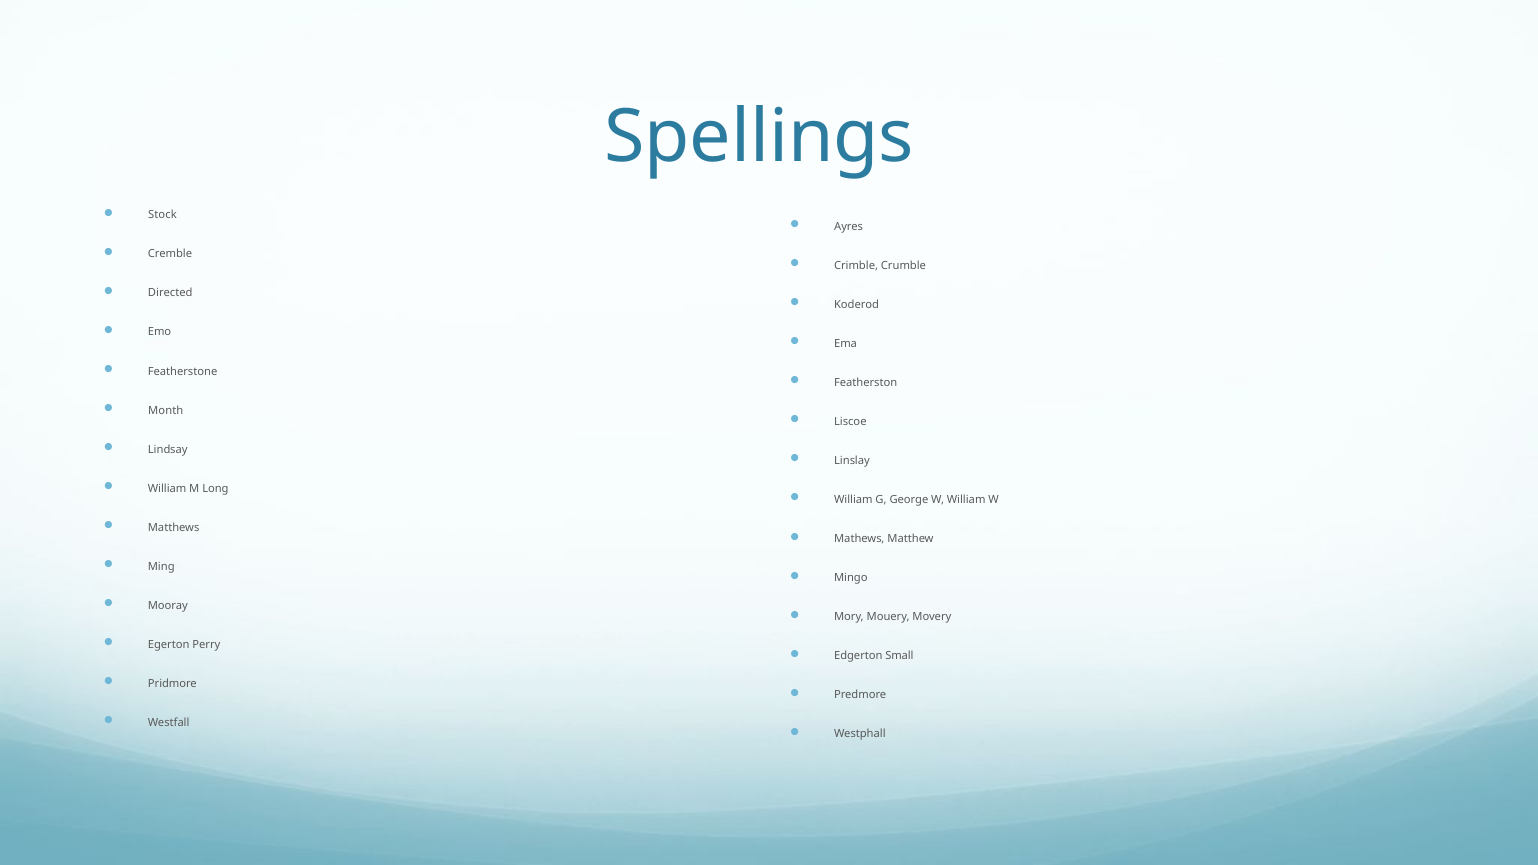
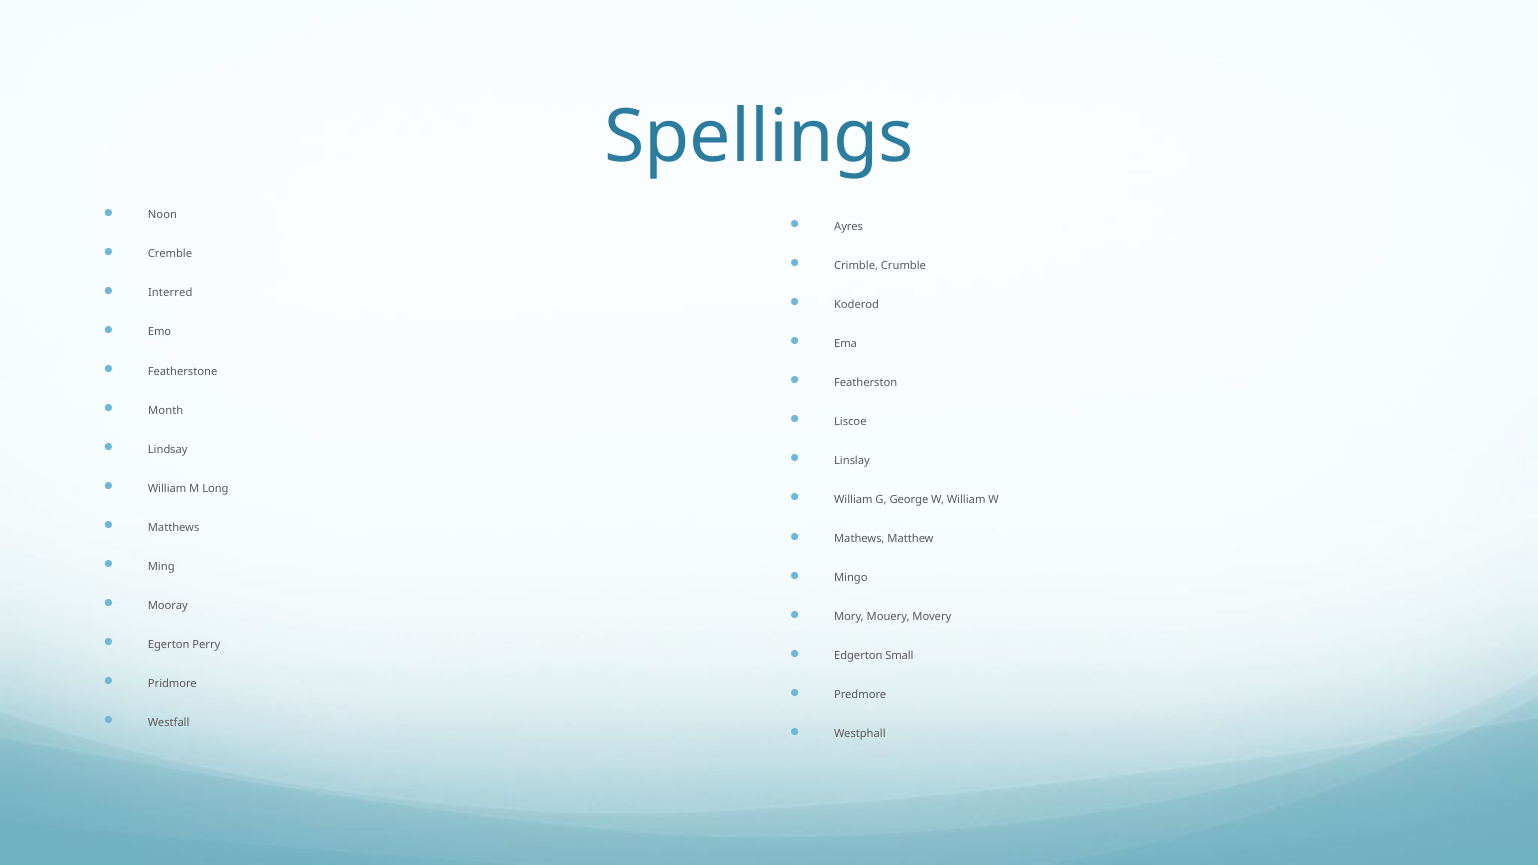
Stock: Stock -> Noon
Directed: Directed -> Interred
